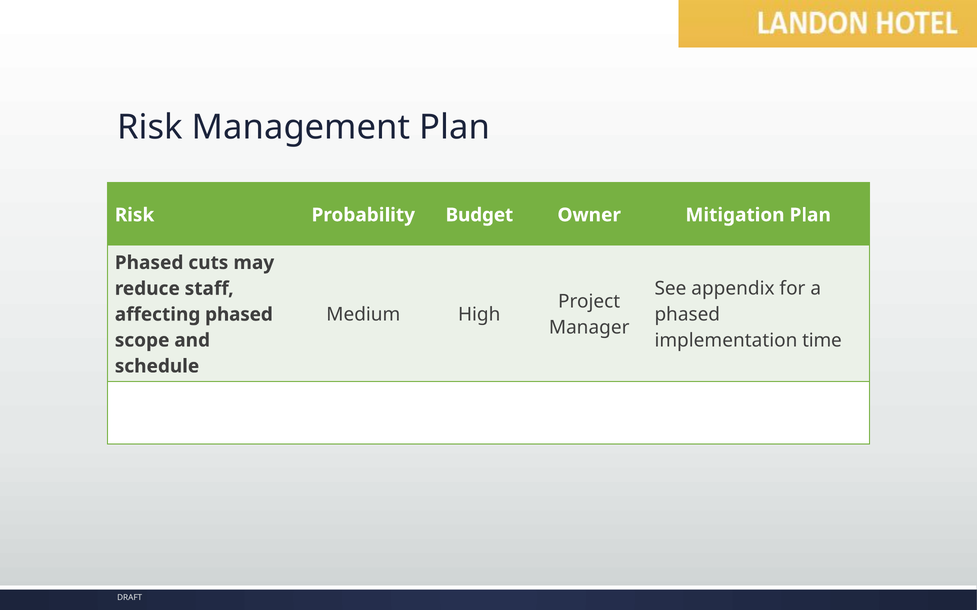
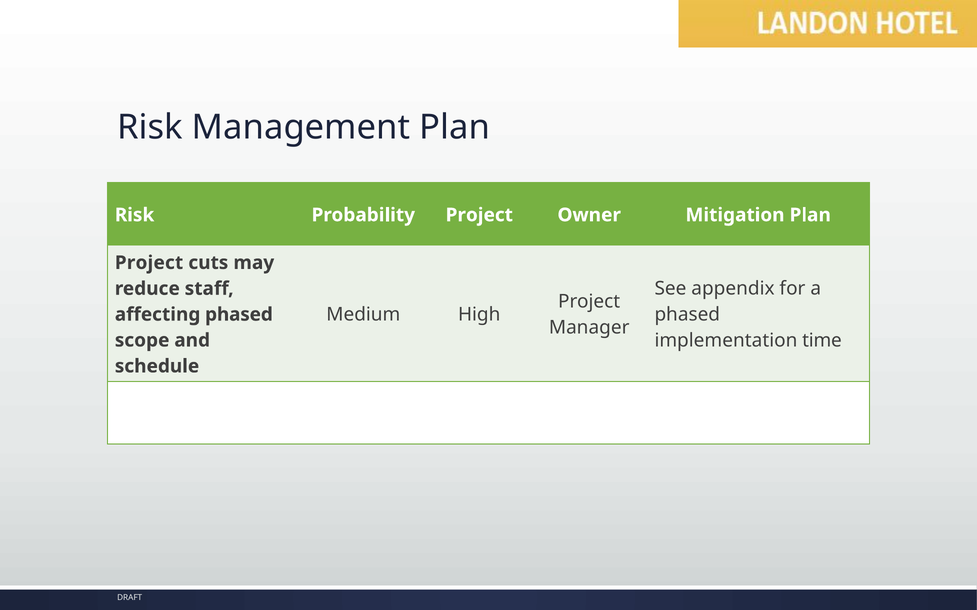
Probability Budget: Budget -> Project
Phased at (149, 263): Phased -> Project
